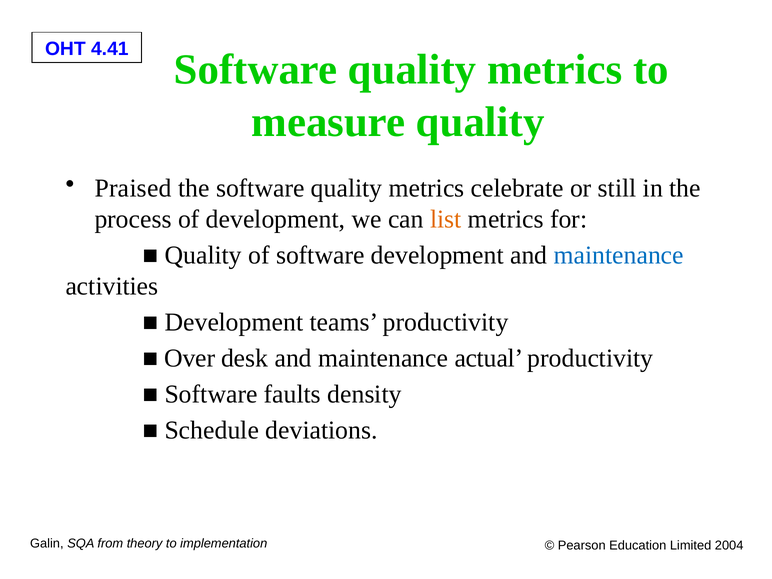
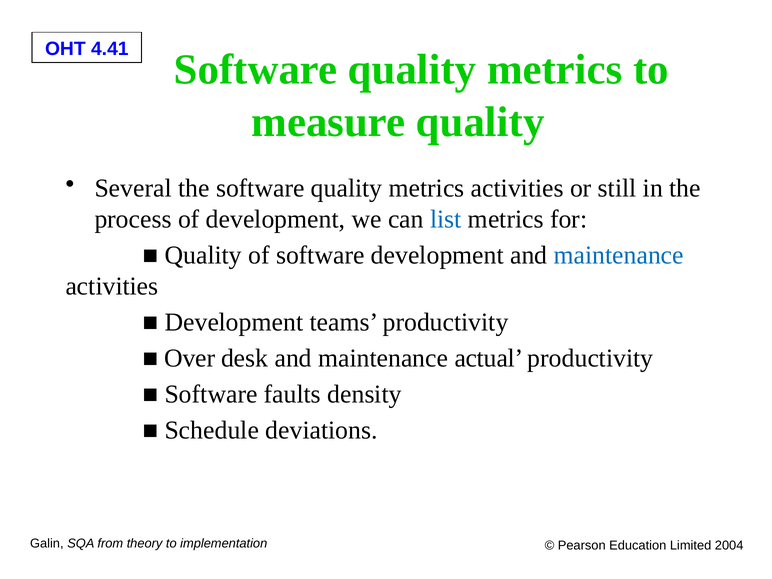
Praised: Praised -> Several
metrics celebrate: celebrate -> activities
list colour: orange -> blue
